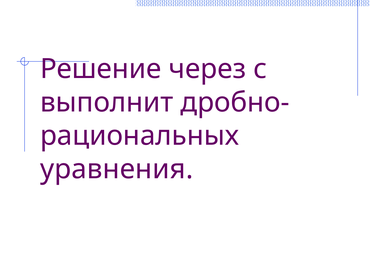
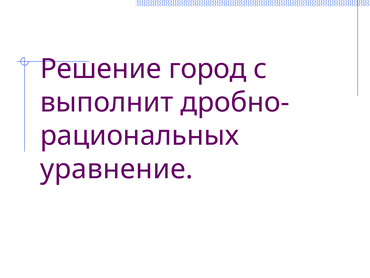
через: через -> город
уравнения: уравнения -> уравнение
